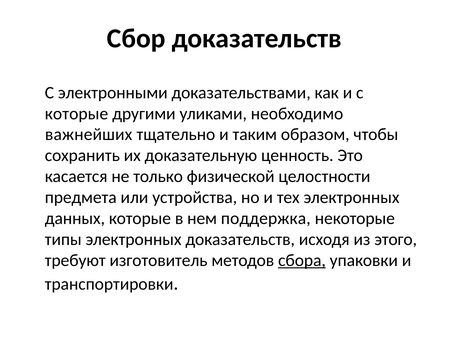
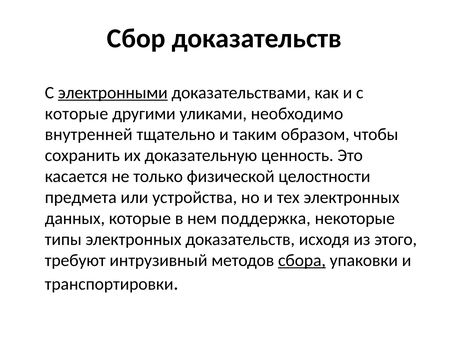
электронными underline: none -> present
важнейших: важнейших -> внутренней
изготовитель: изготовитель -> интрузивный
